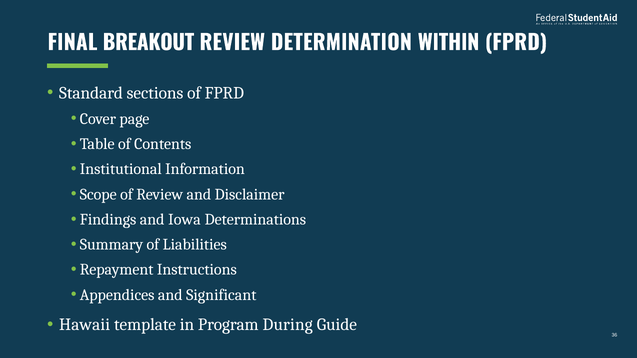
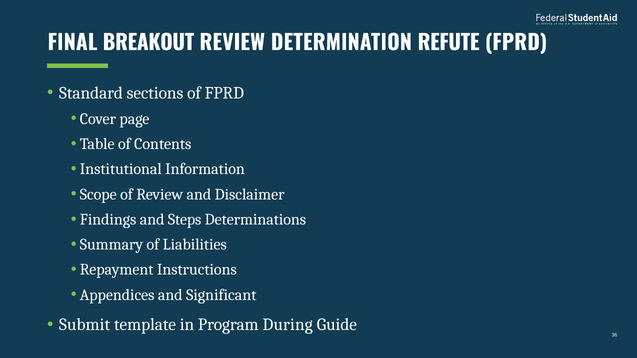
WITHIN: WITHIN -> REFUTE
Iowa: Iowa -> Steps
Hawaii: Hawaii -> Submit
